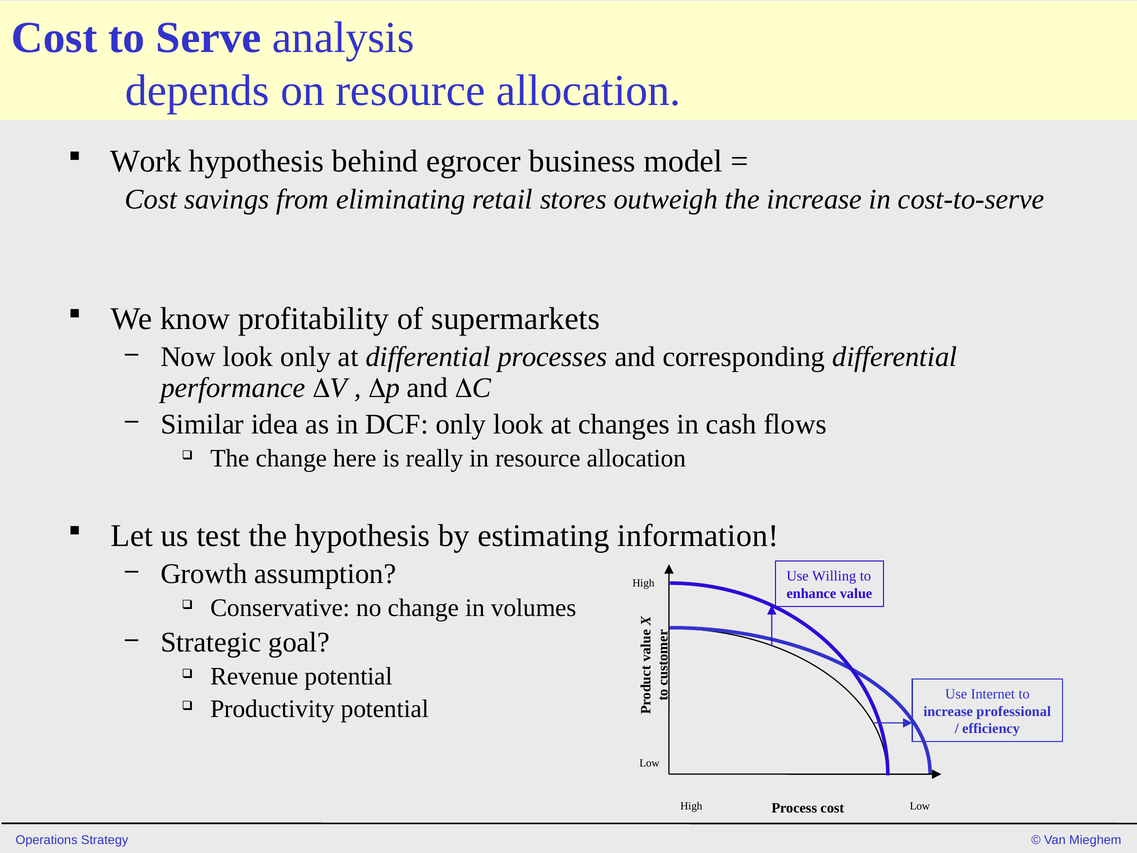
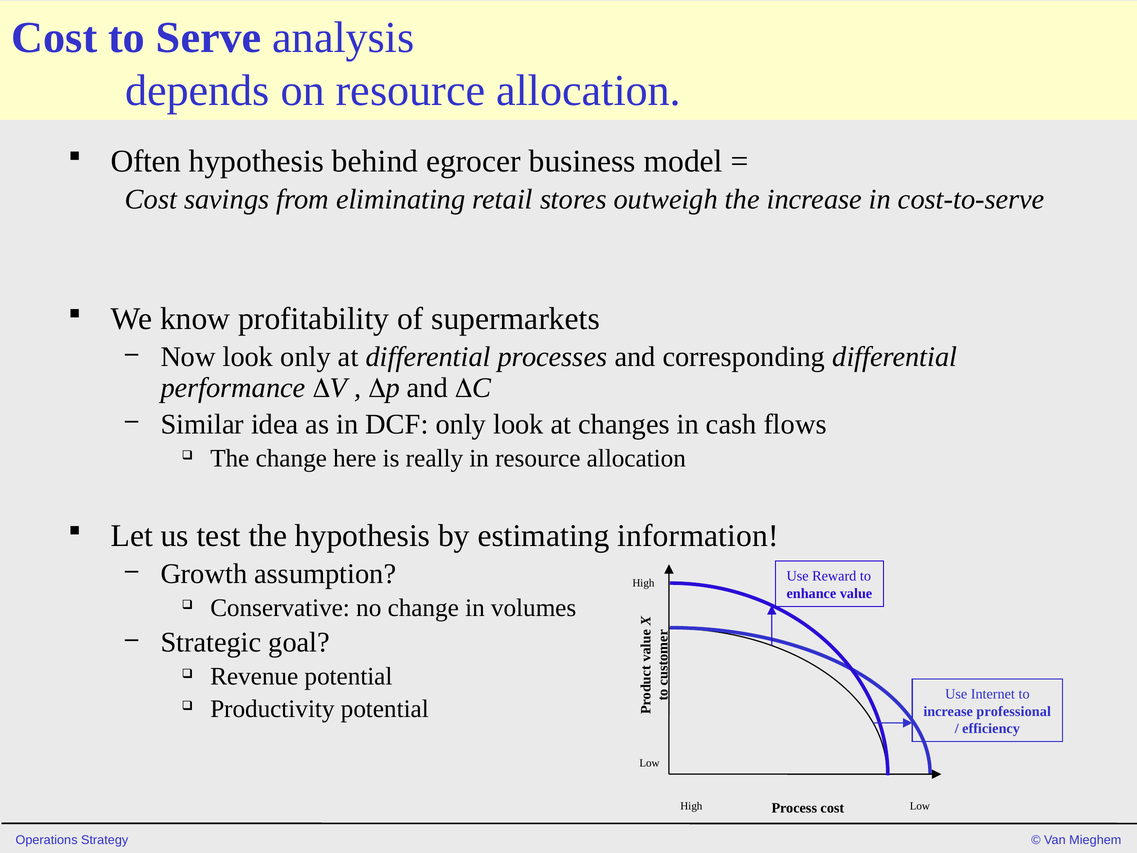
Work: Work -> Often
Willing: Willing -> Reward
